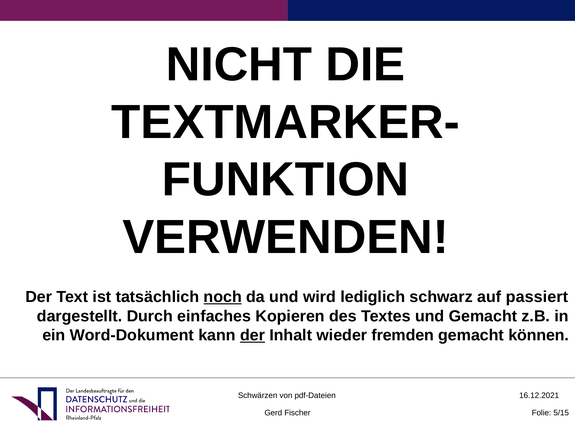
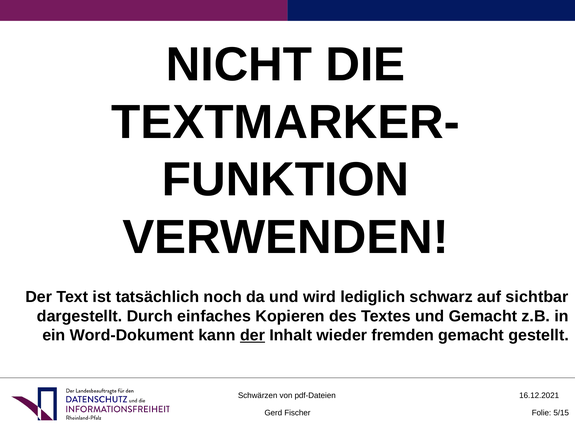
noch underline: present -> none
passiert: passiert -> sichtbar
können: können -> gestellt
